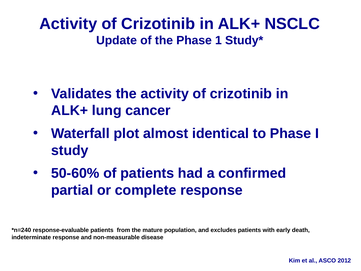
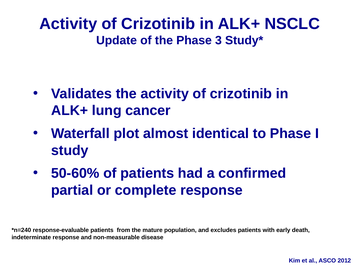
1: 1 -> 3
